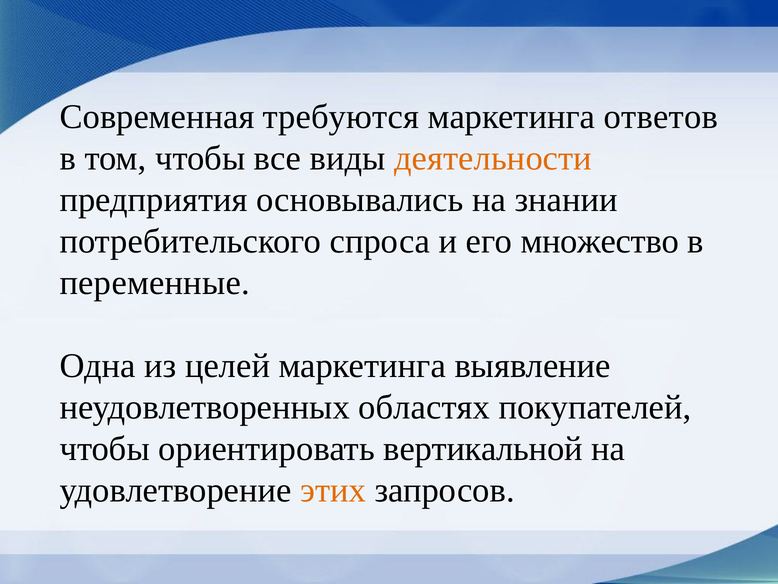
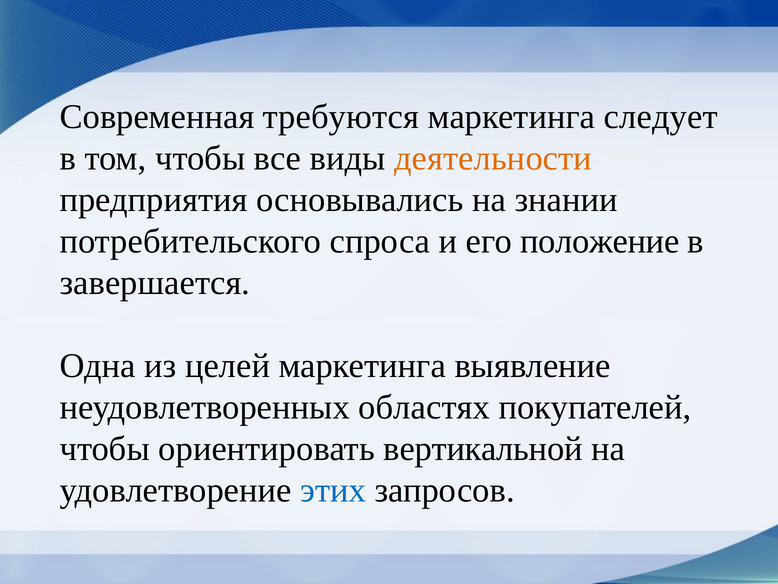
ответов: ответов -> следует
множество: множество -> положение
переменные: переменные -> завершается
этих colour: orange -> blue
